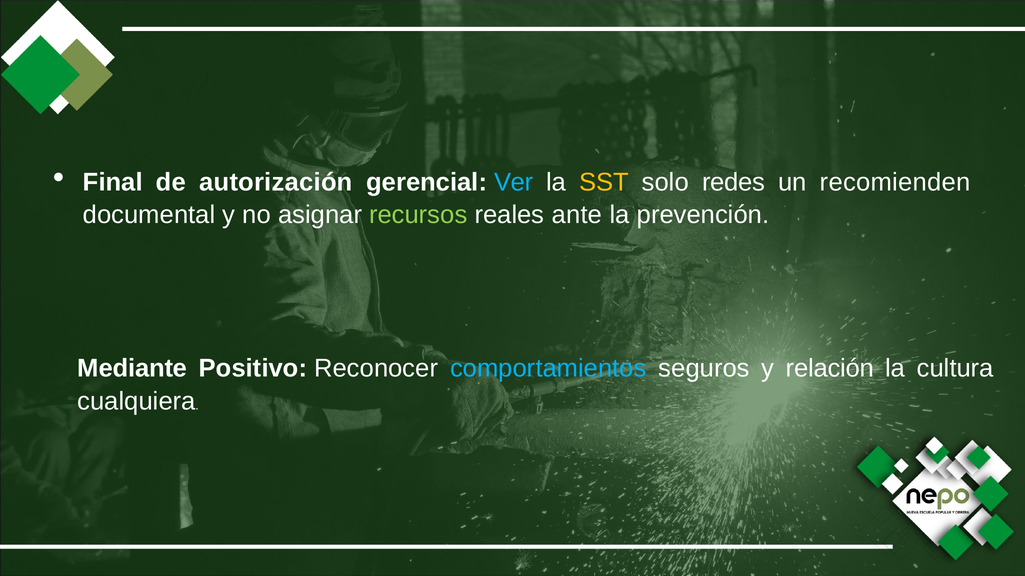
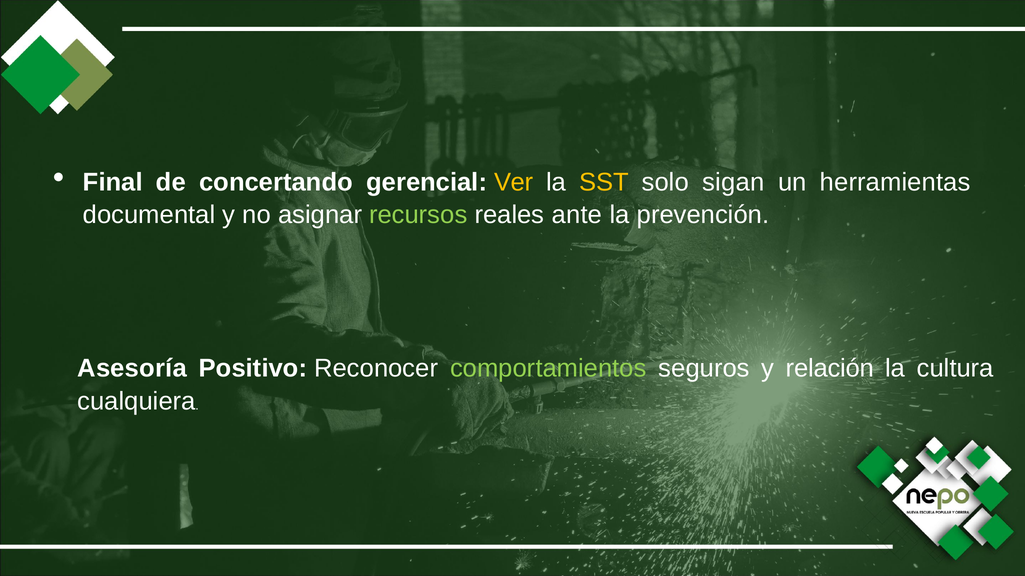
autorización: autorización -> concertando
Ver colour: light blue -> yellow
redes: redes -> sigan
recomienden: recomienden -> herramientas
Mediante: Mediante -> Asesoría
comportamientos colour: light blue -> light green
